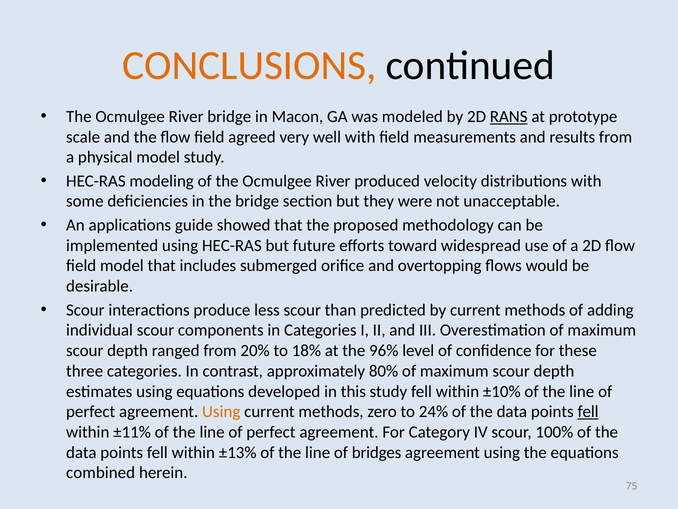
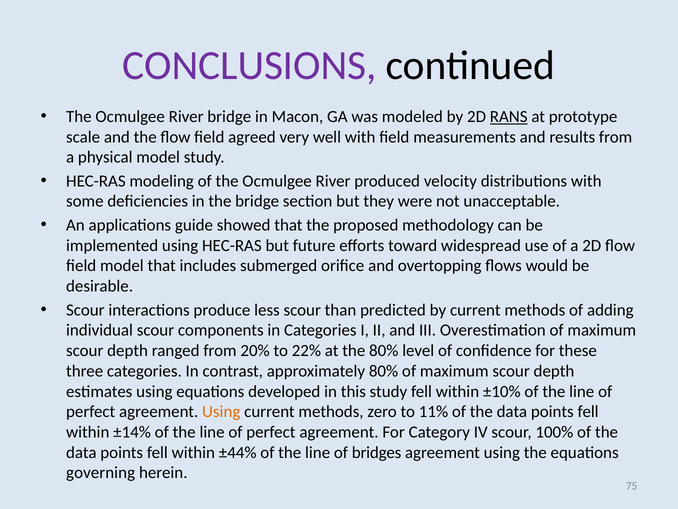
CONCLUSIONS colour: orange -> purple
18%: 18% -> 22%
the 96%: 96% -> 80%
24%: 24% -> 11%
fell at (588, 411) underline: present -> none
±11%: ±11% -> ±14%
±13%: ±13% -> ±44%
combined: combined -> governing
